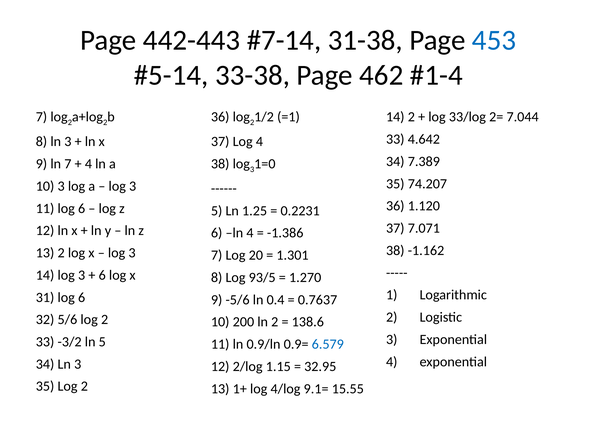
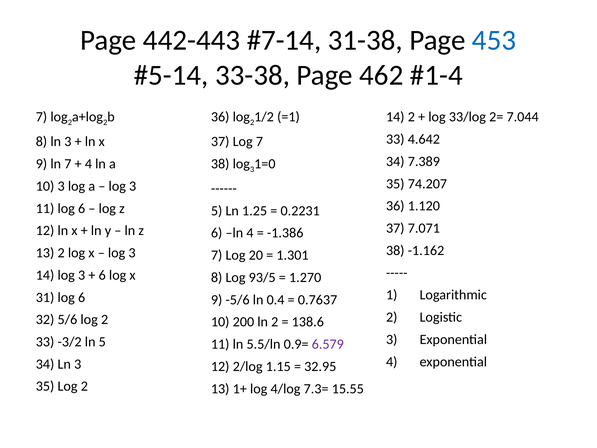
Log 4: 4 -> 7
0.9/ln: 0.9/ln -> 5.5/ln
6.579 colour: blue -> purple
9.1=: 9.1= -> 7.3=
